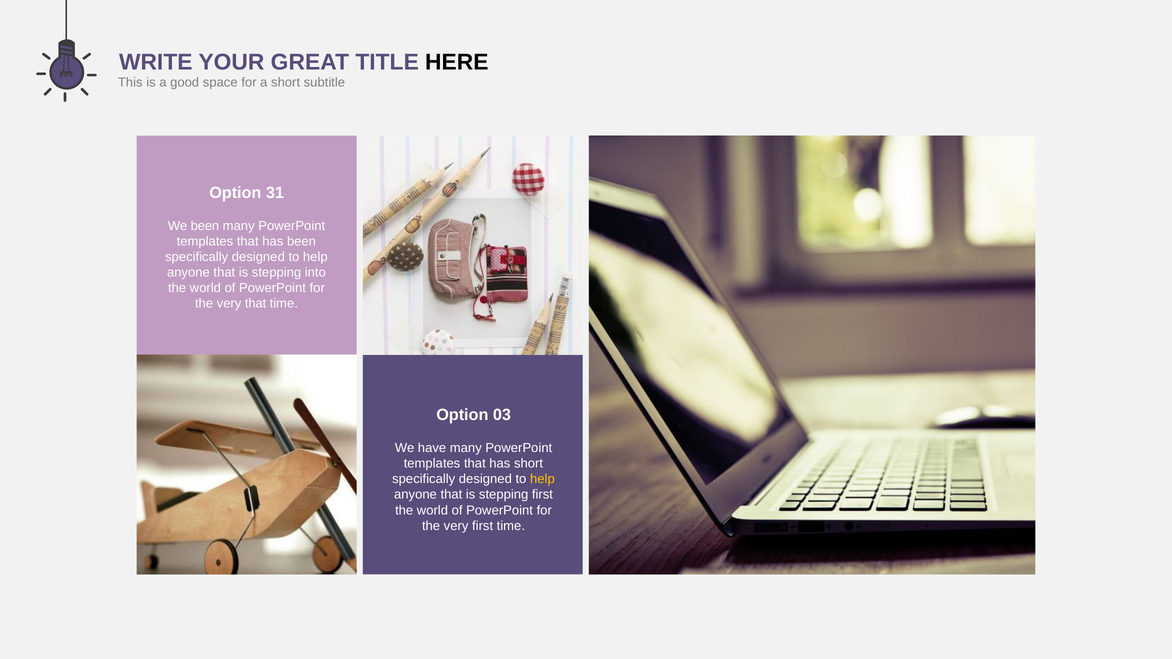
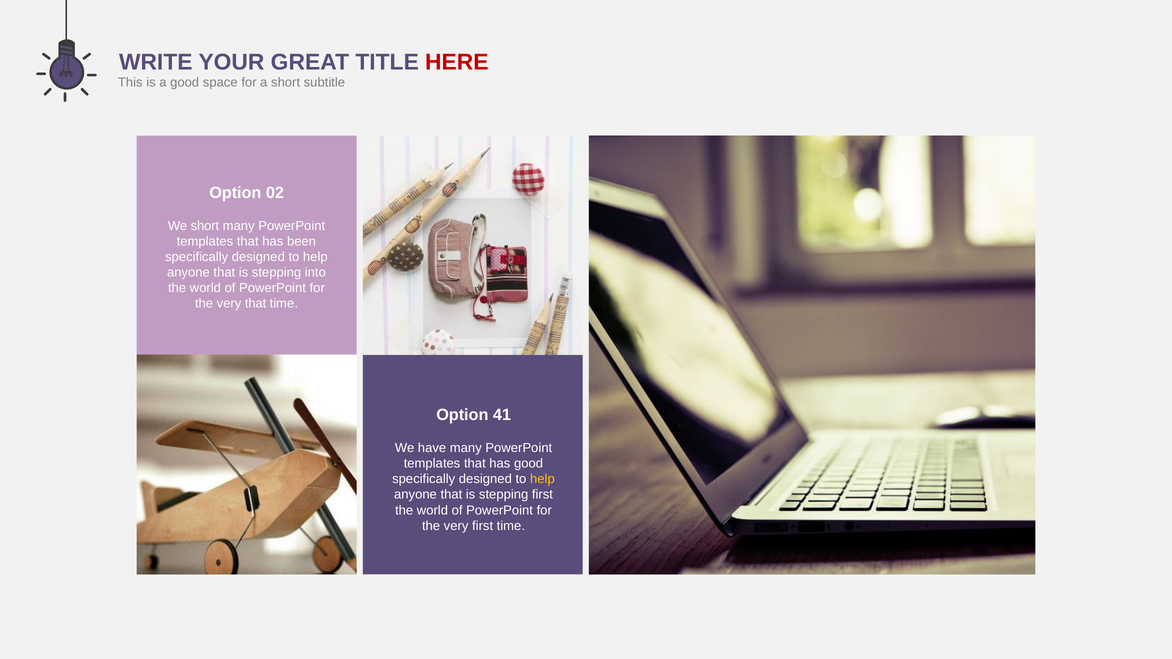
HERE colour: black -> red
31: 31 -> 02
We been: been -> short
03: 03 -> 41
has short: short -> good
